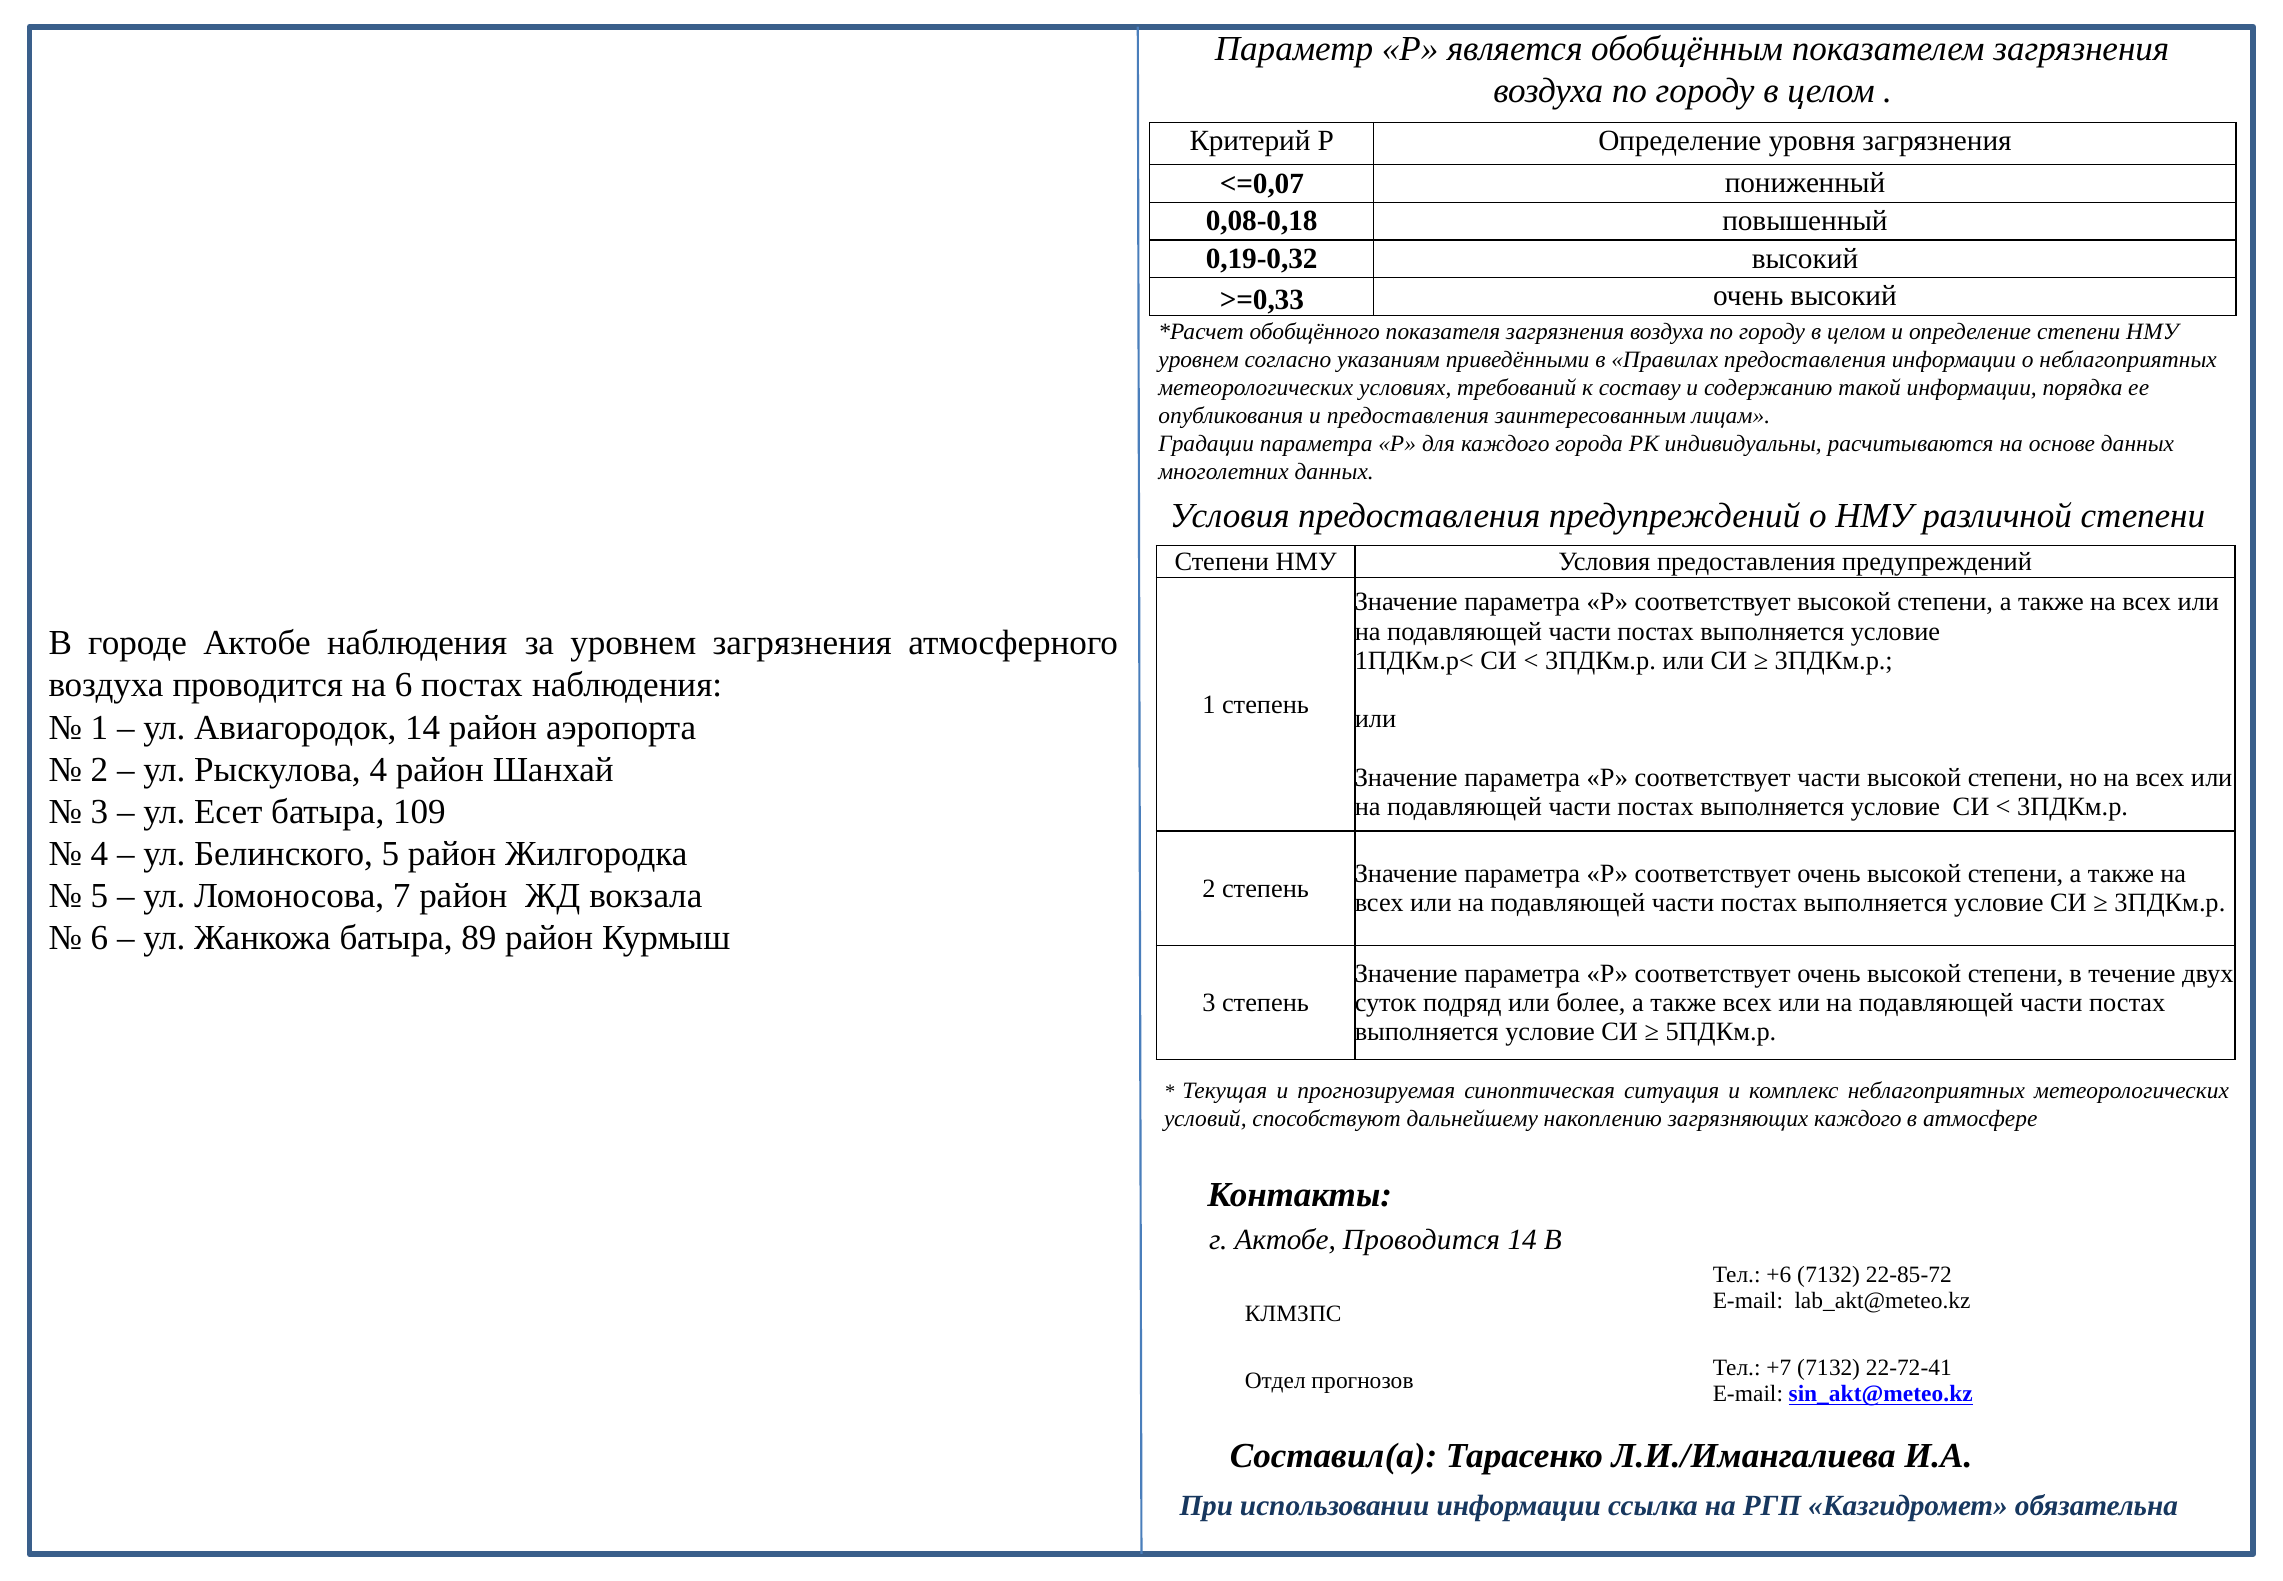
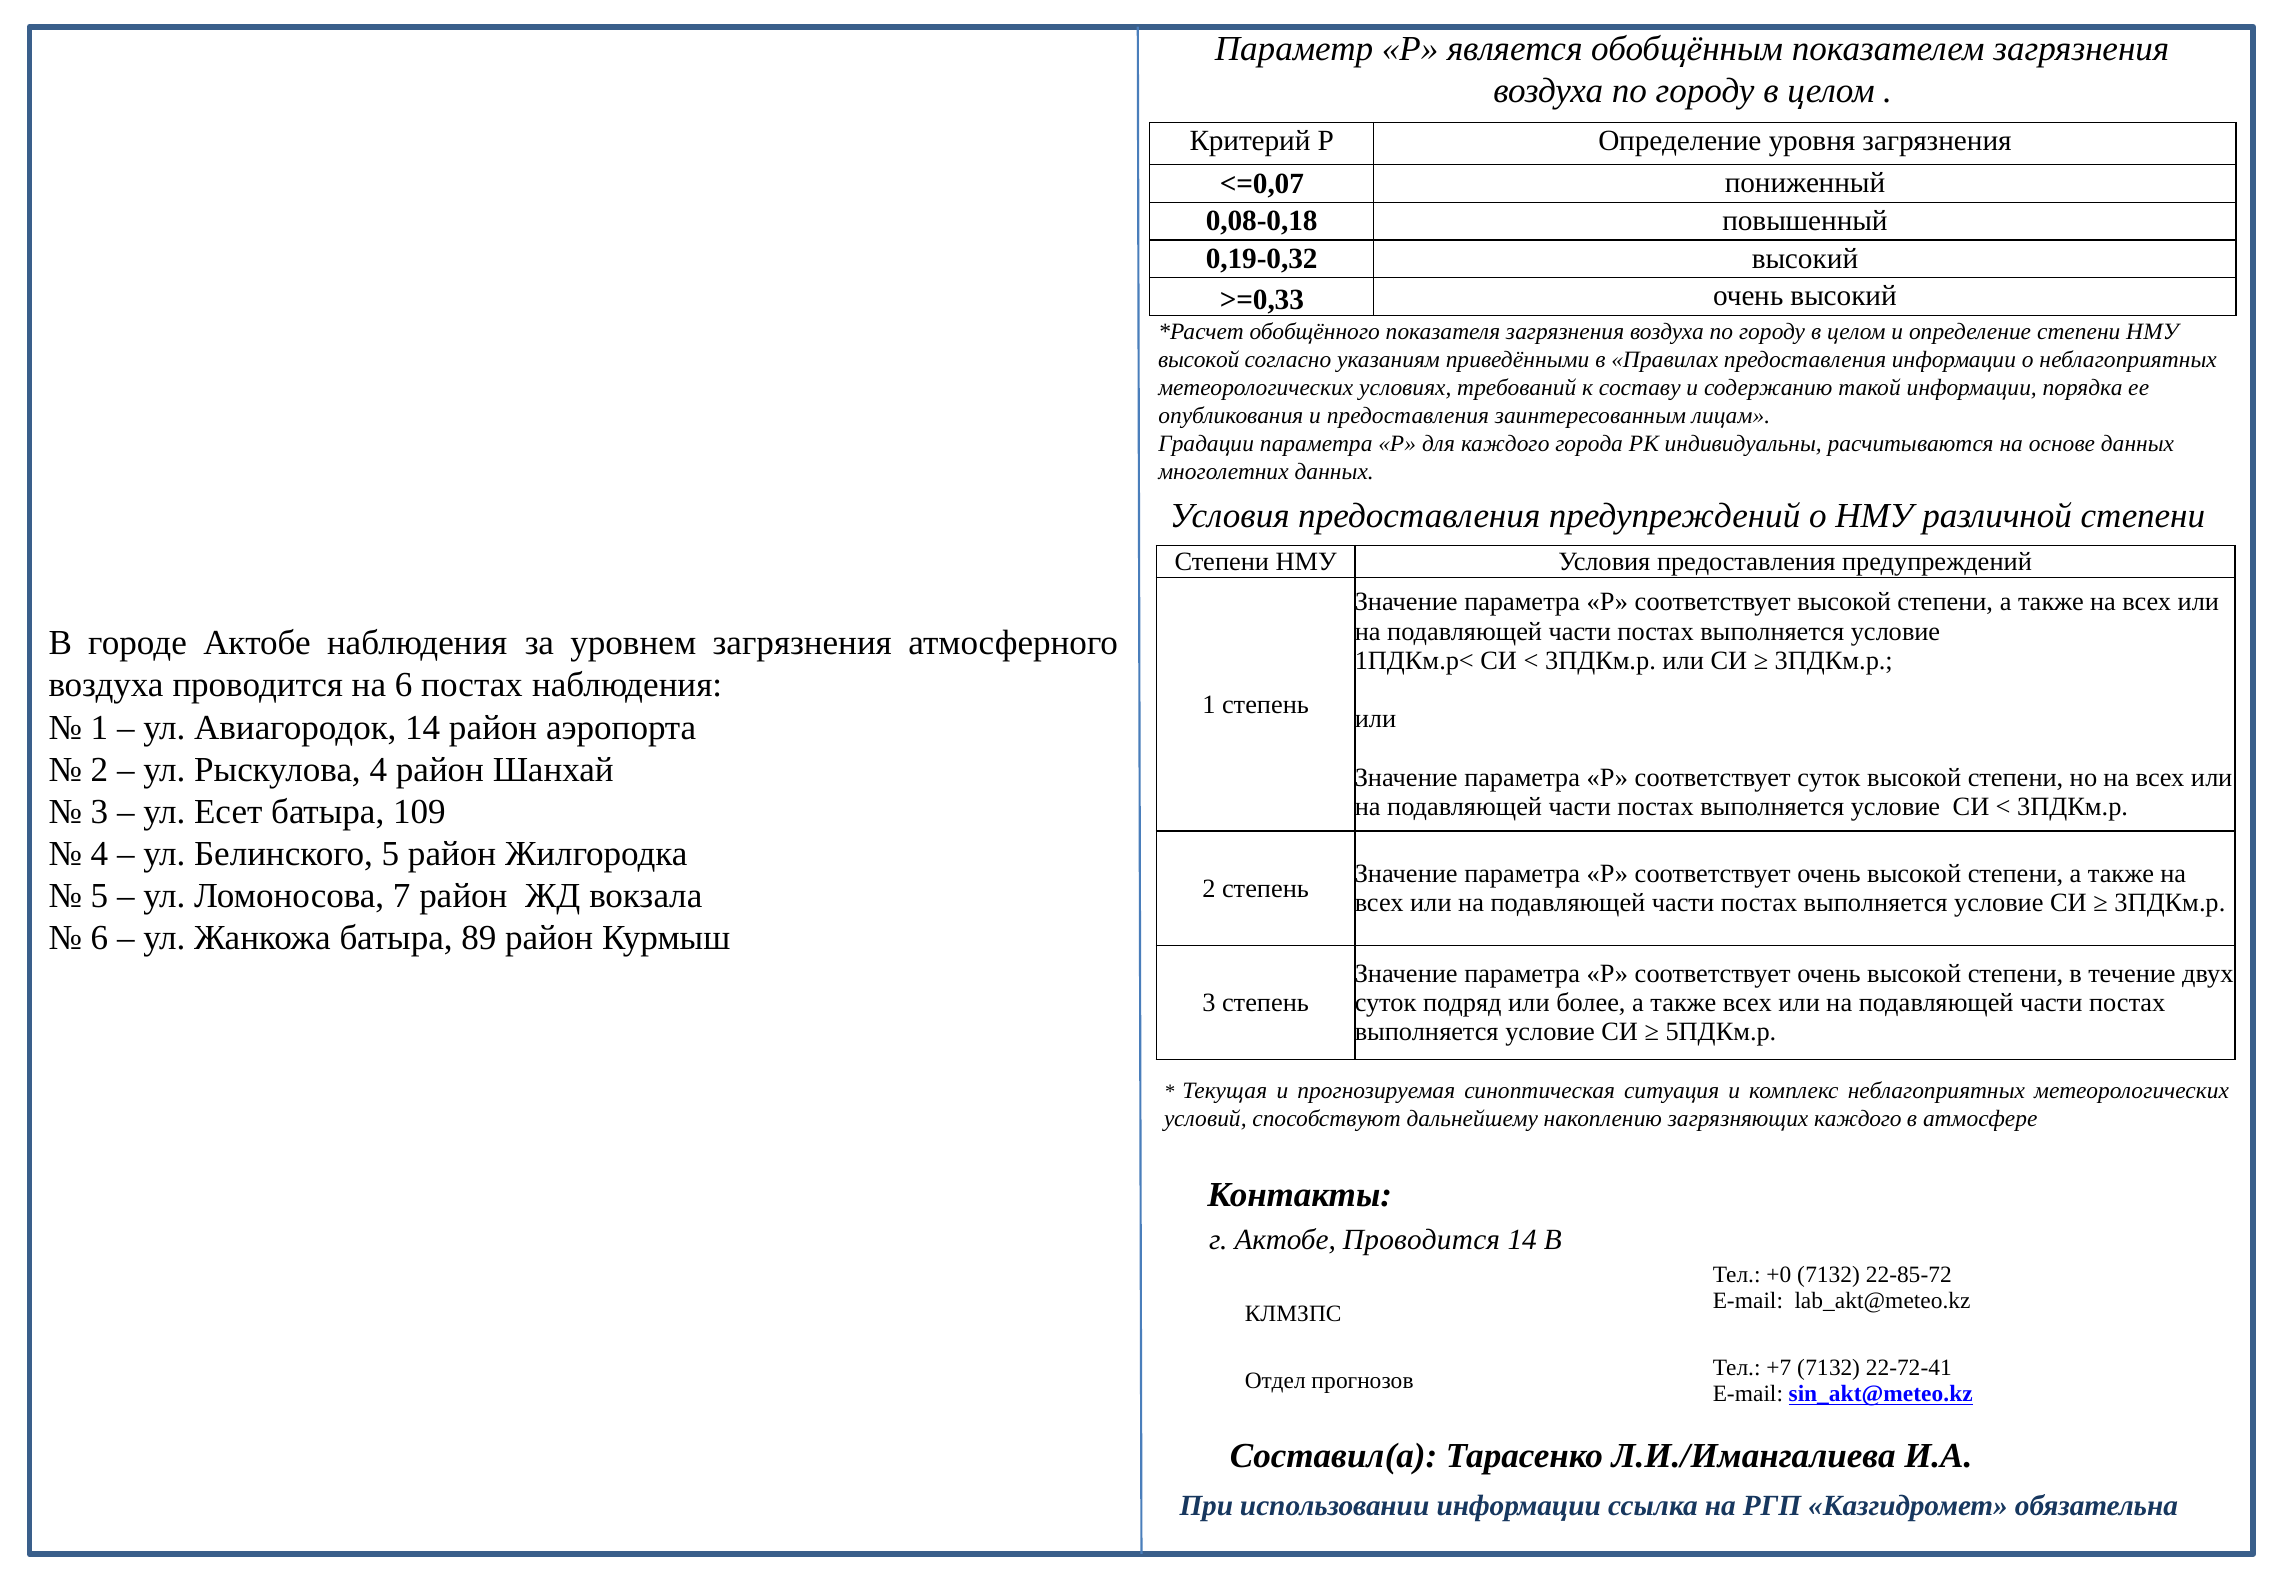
уровнем at (1199, 359): уровнем -> высокой
соответствует части: части -> суток
+6: +6 -> +0
